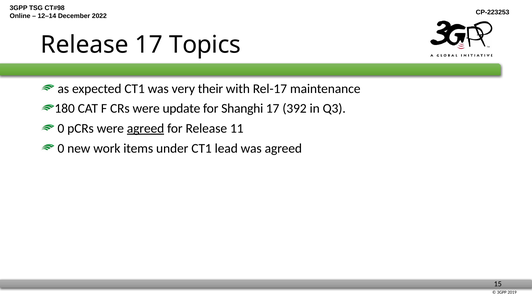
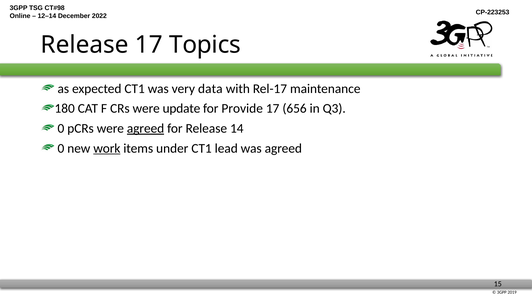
their: their -> data
Shanghi: Shanghi -> Provide
392: 392 -> 656
11: 11 -> 14
work underline: none -> present
